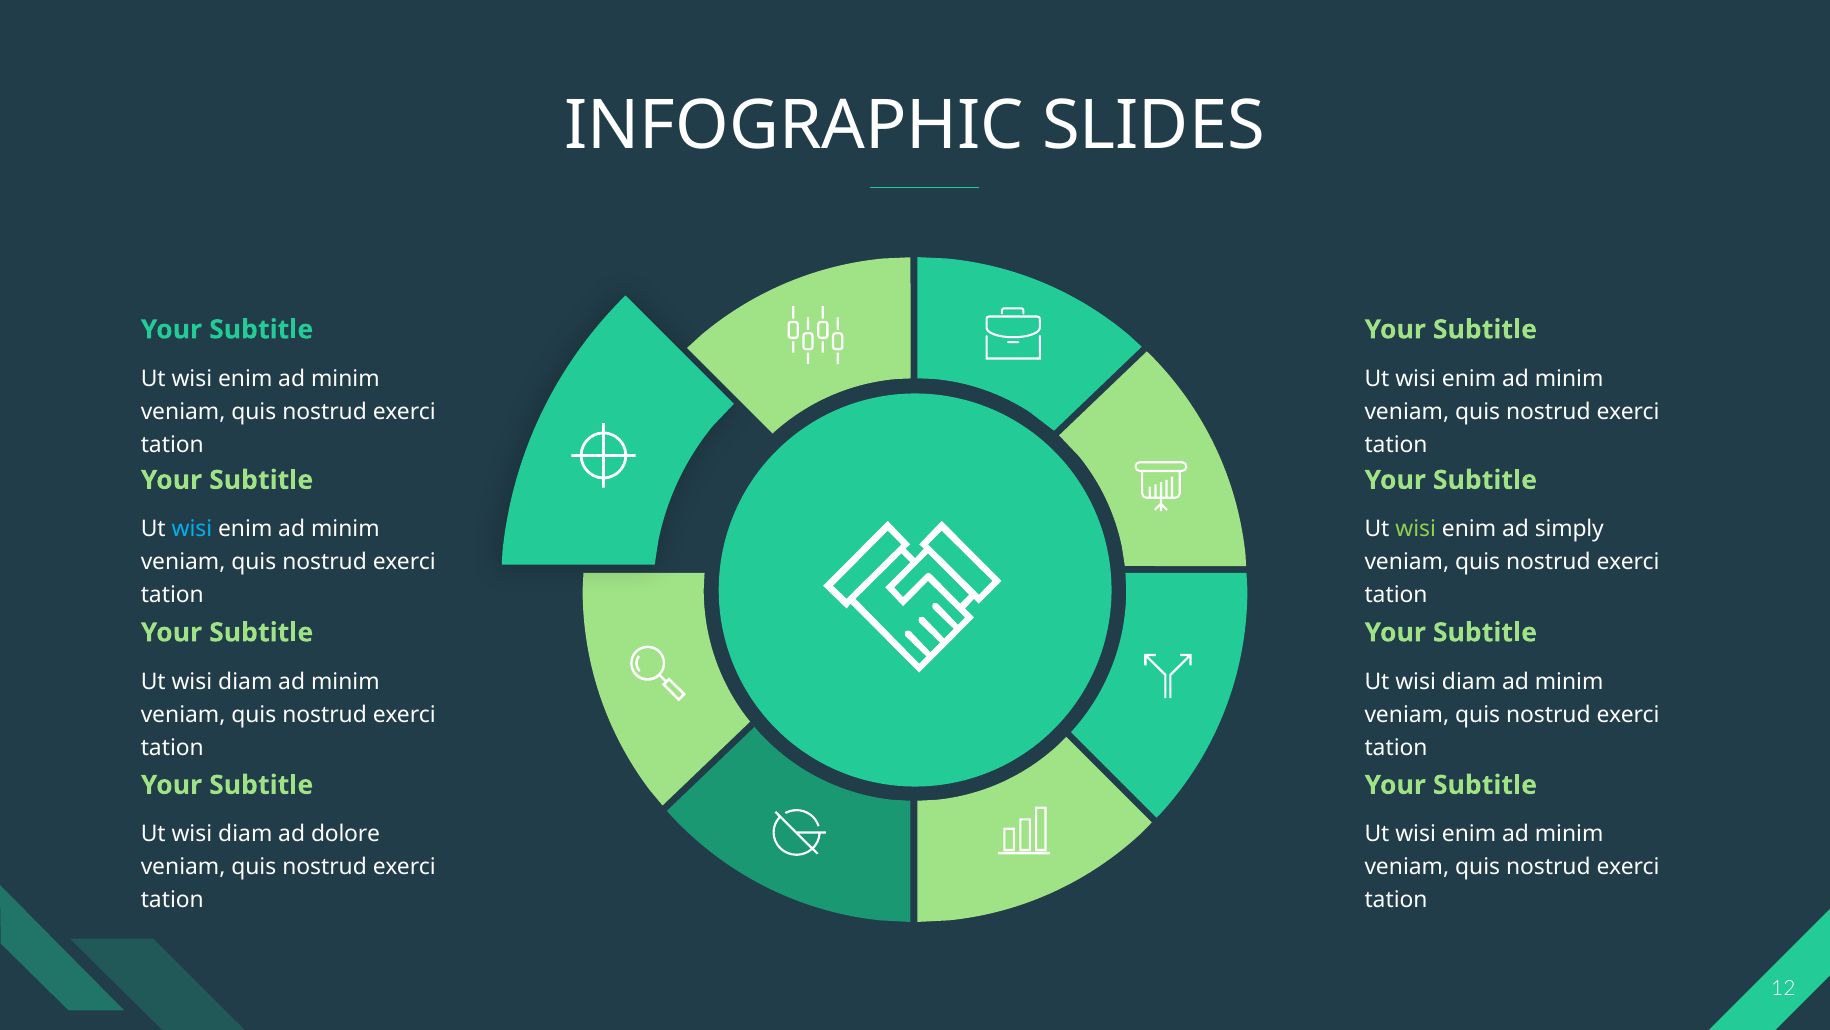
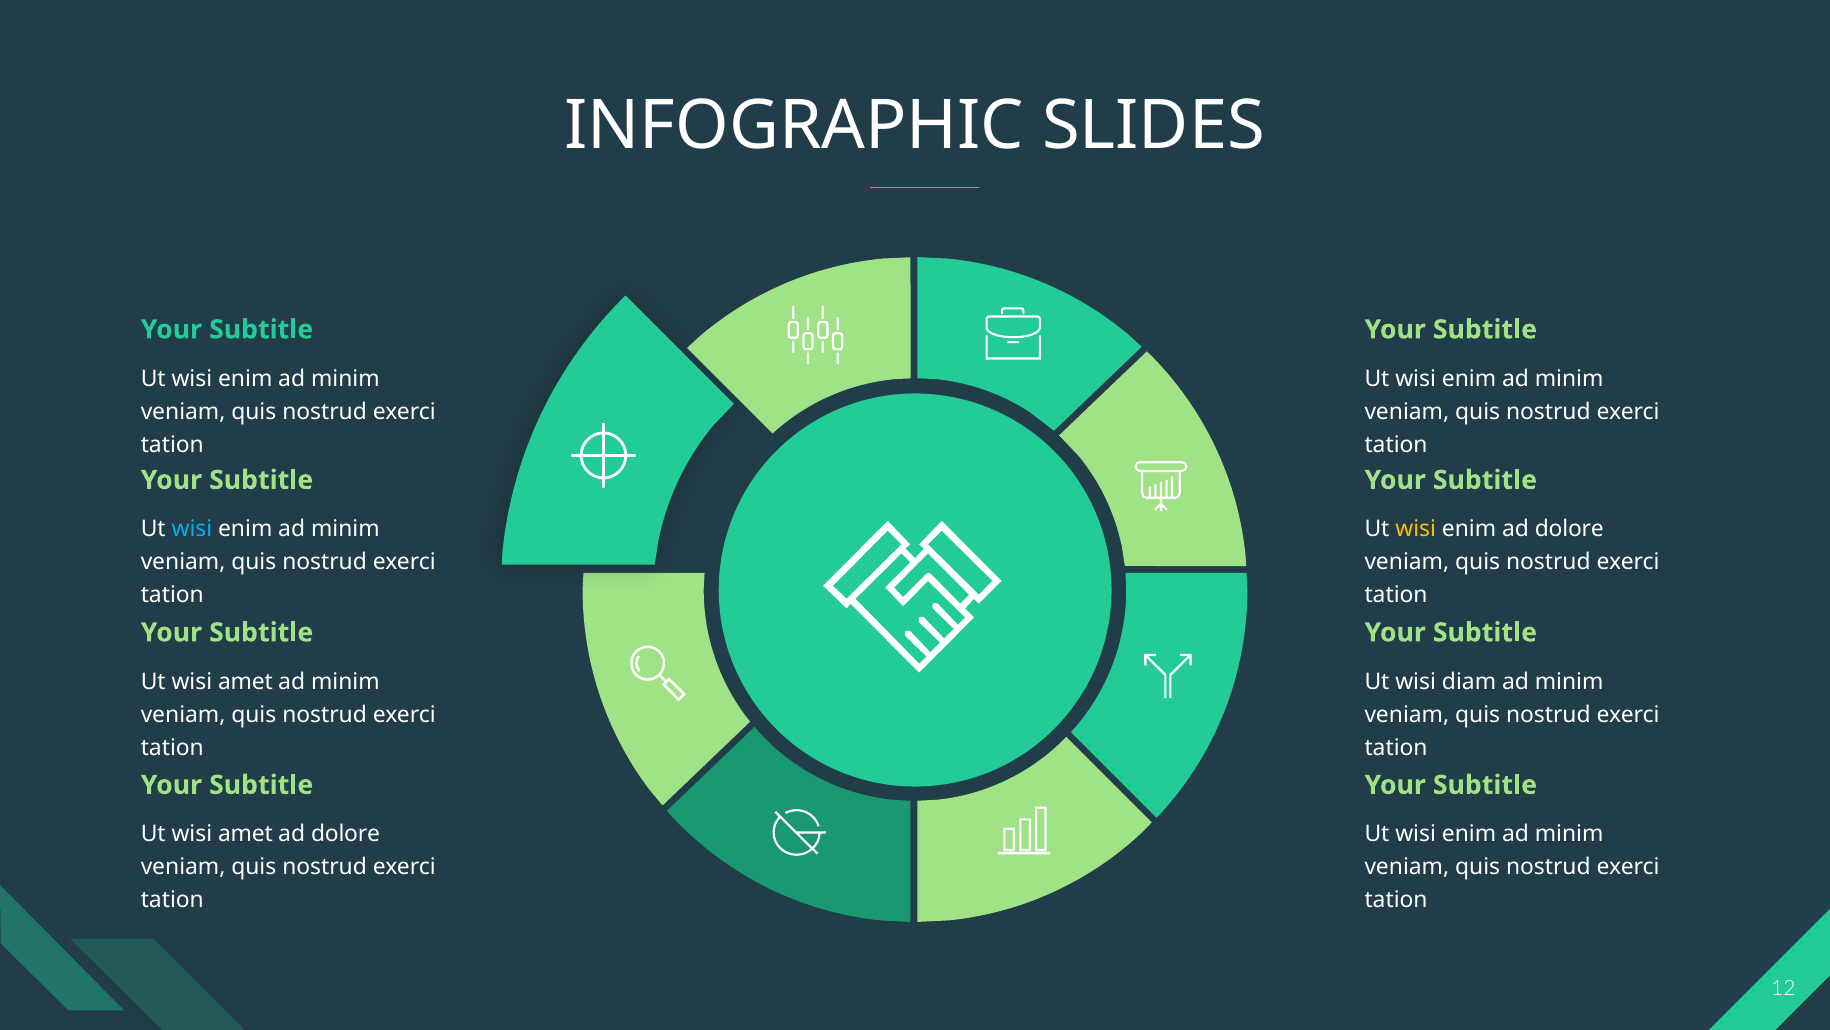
wisi at (1416, 529) colour: light green -> yellow
enim ad simply: simply -> dolore
diam at (245, 681): diam -> amet
diam at (245, 834): diam -> amet
